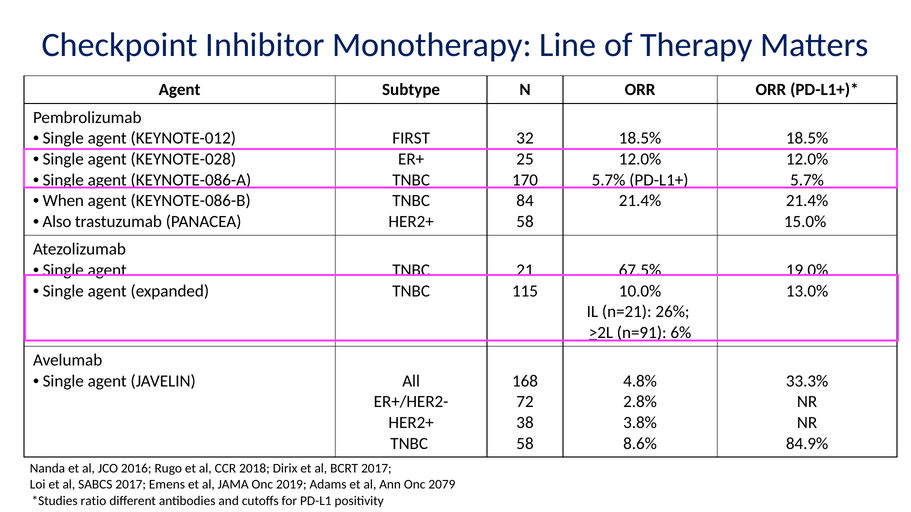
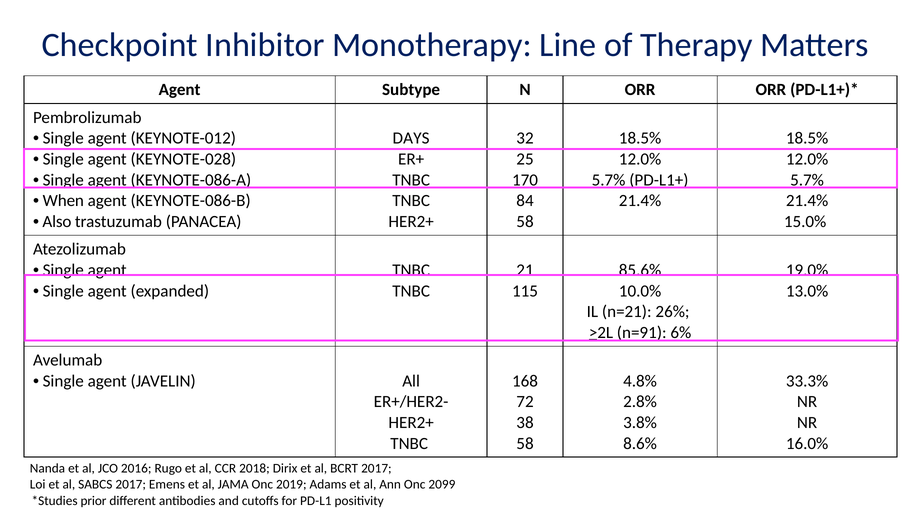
FIRST: FIRST -> DAYS
67.5%: 67.5% -> 85.6%
84.9%: 84.9% -> 16.0%
2079: 2079 -> 2099
ratio: ratio -> prior
